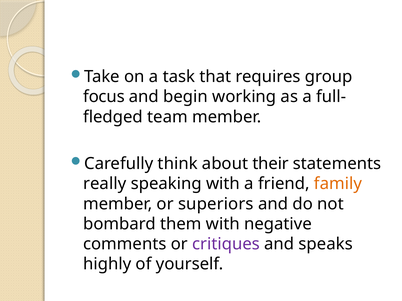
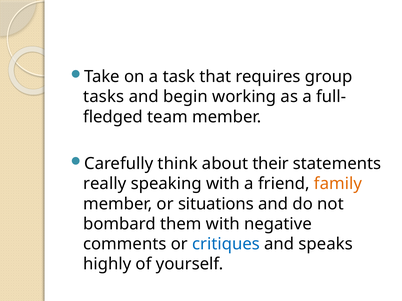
focus: focus -> tasks
superiors: superiors -> situations
critiques colour: purple -> blue
